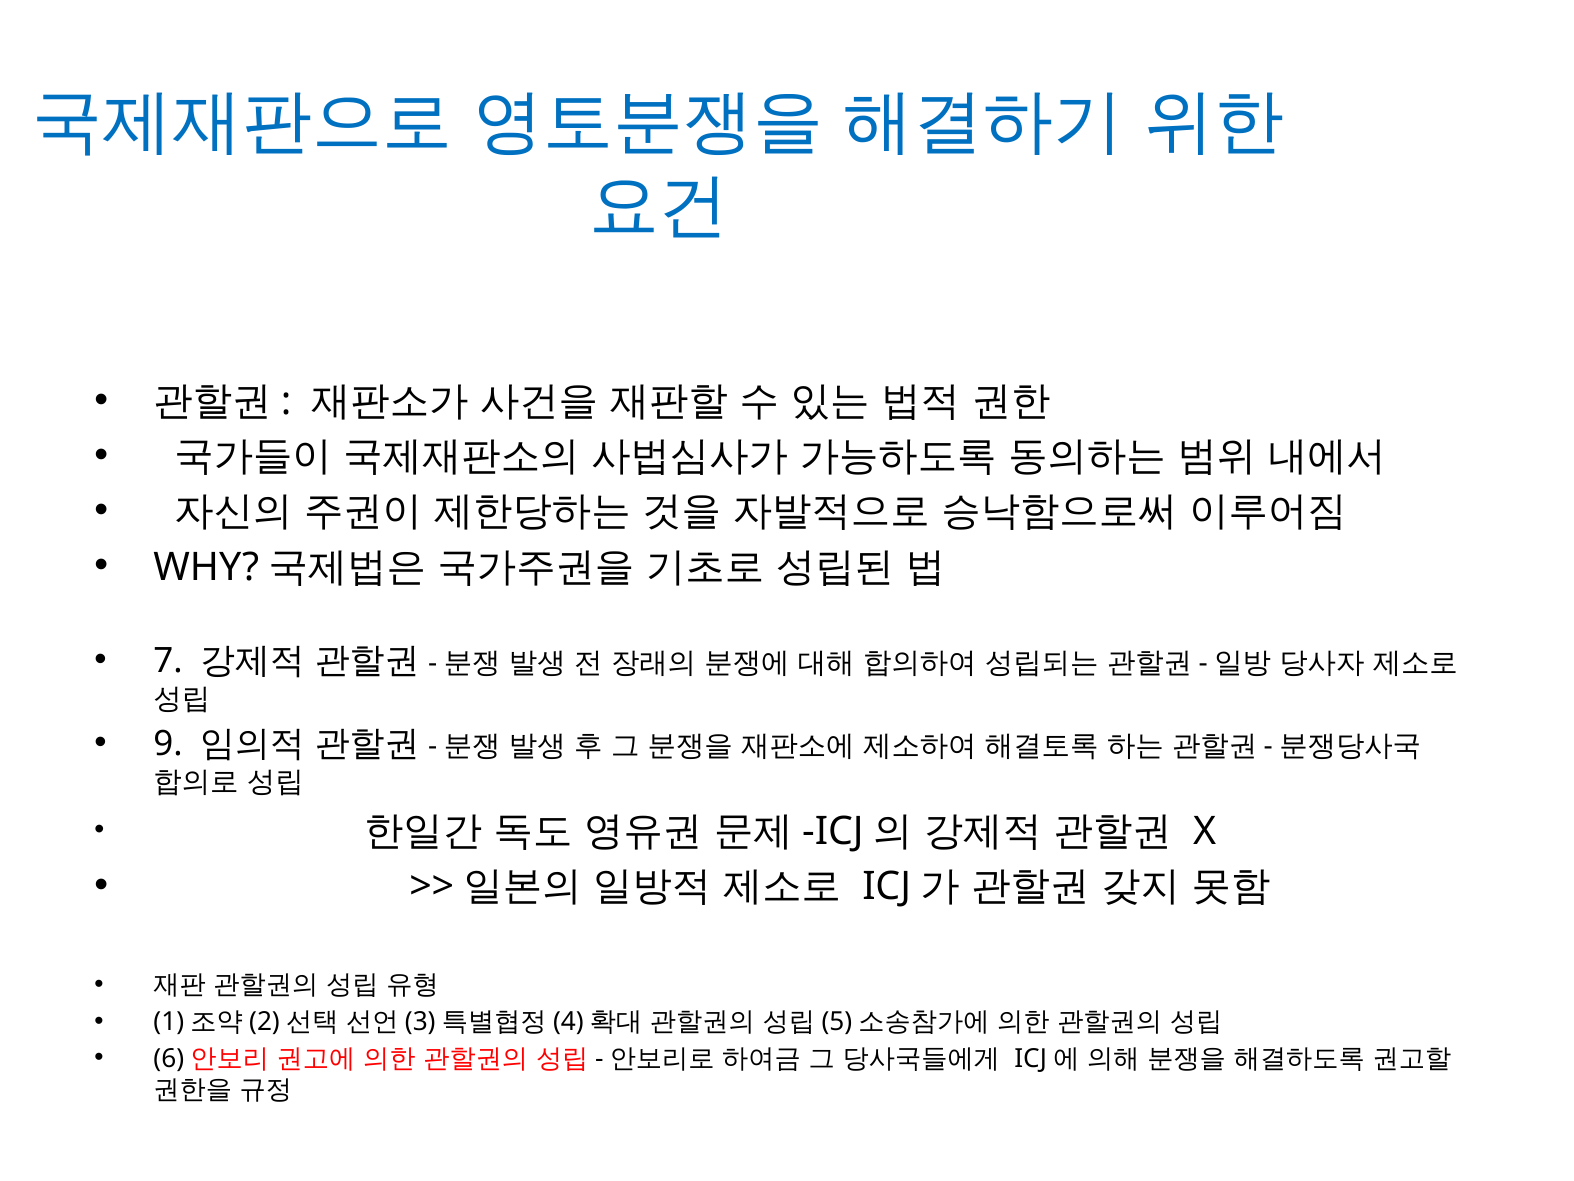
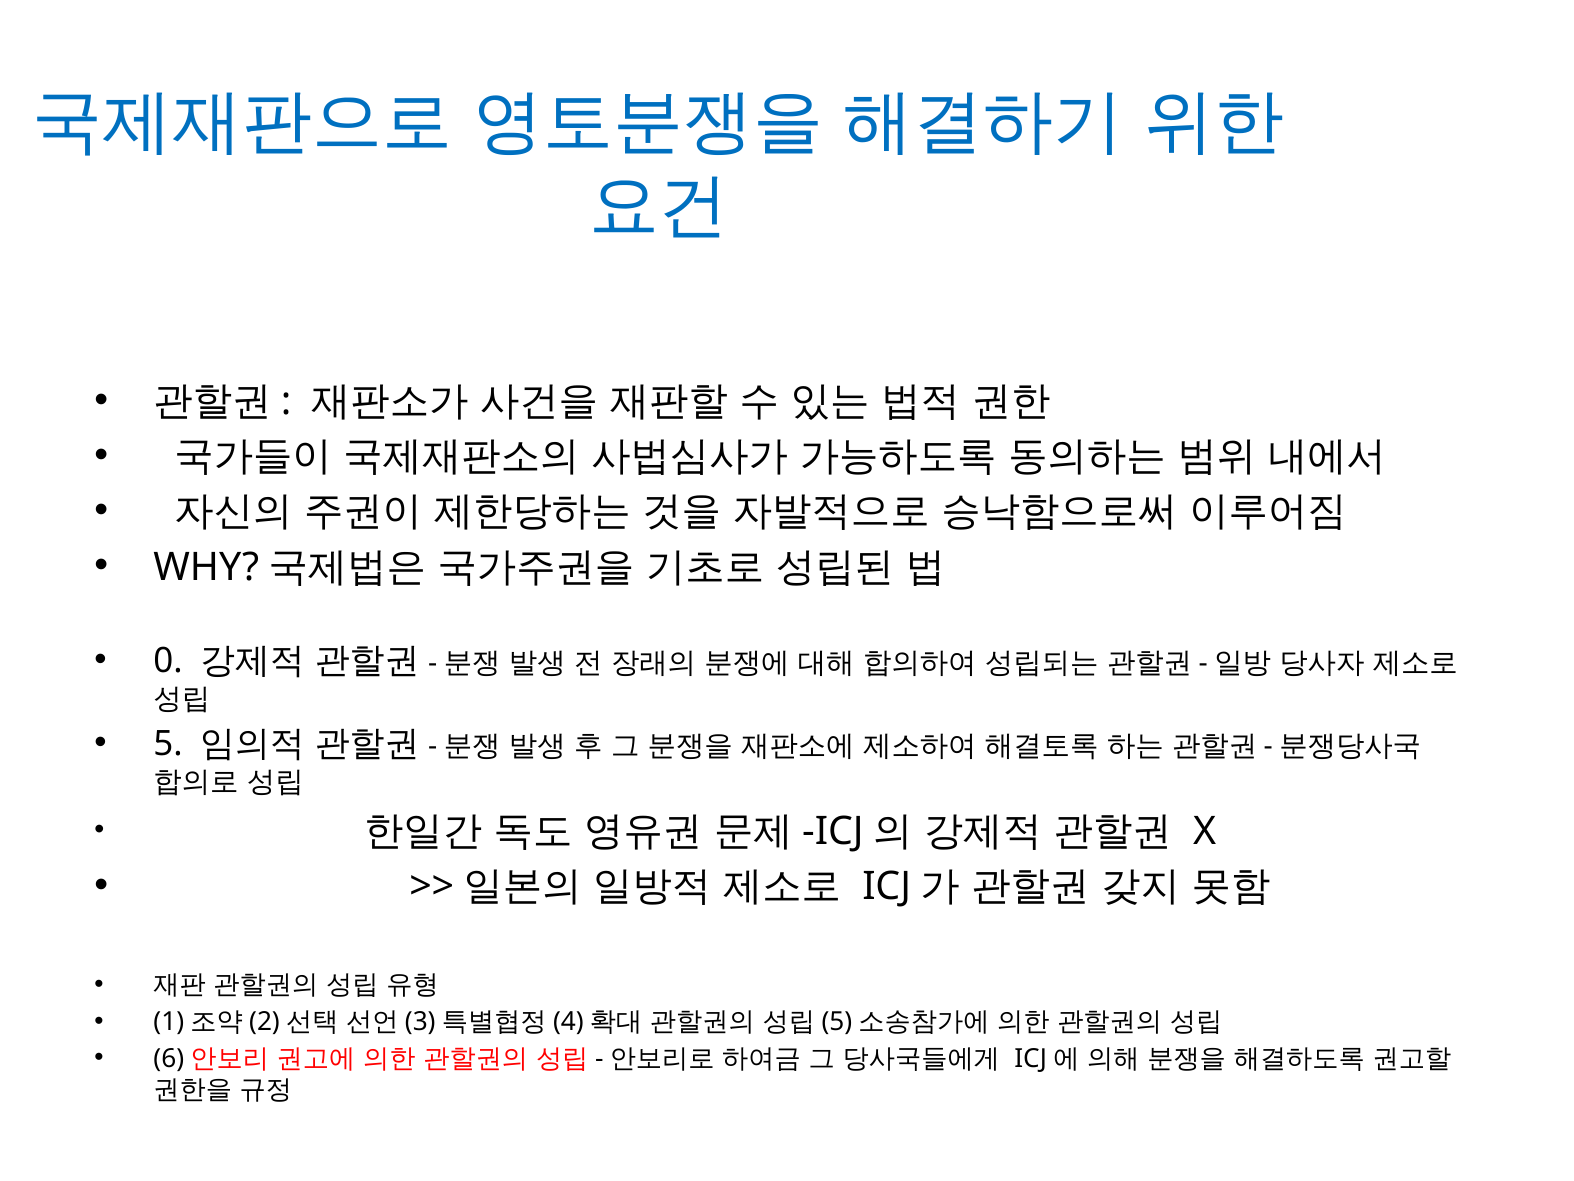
7: 7 -> 0
9: 9 -> 5
